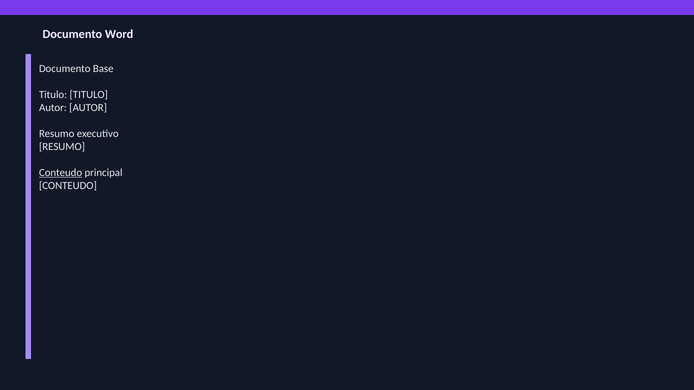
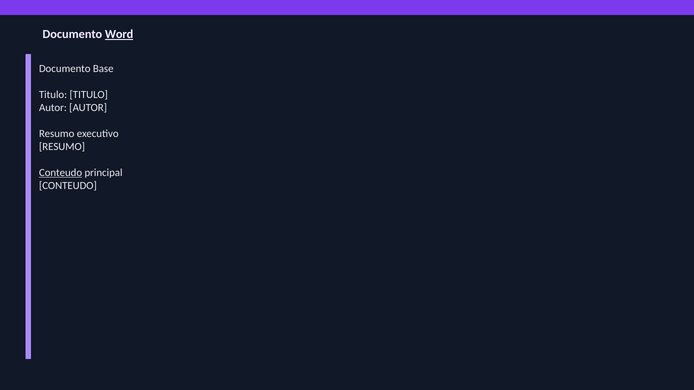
Word underline: none -> present
